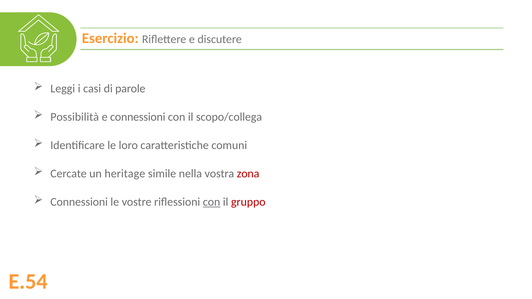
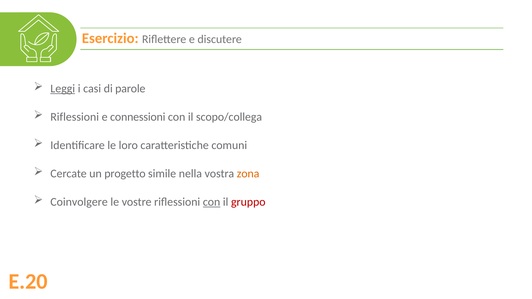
Leggi underline: none -> present
Possibilità at (75, 117): Possibilità -> Riflessioni
heritage: heritage -> progetto
zona colour: red -> orange
Connessioni at (79, 202): Connessioni -> Coinvolgere
E.54: E.54 -> E.20
